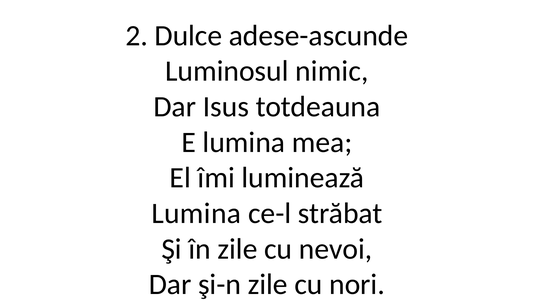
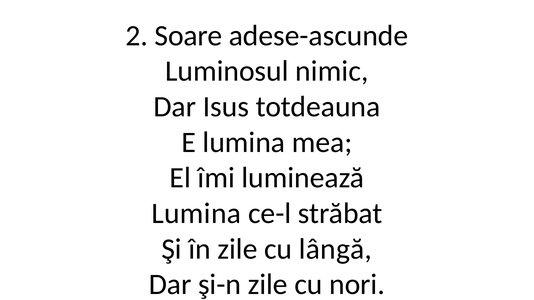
Dulce: Dulce -> Soare
nevoi: nevoi -> lângă
